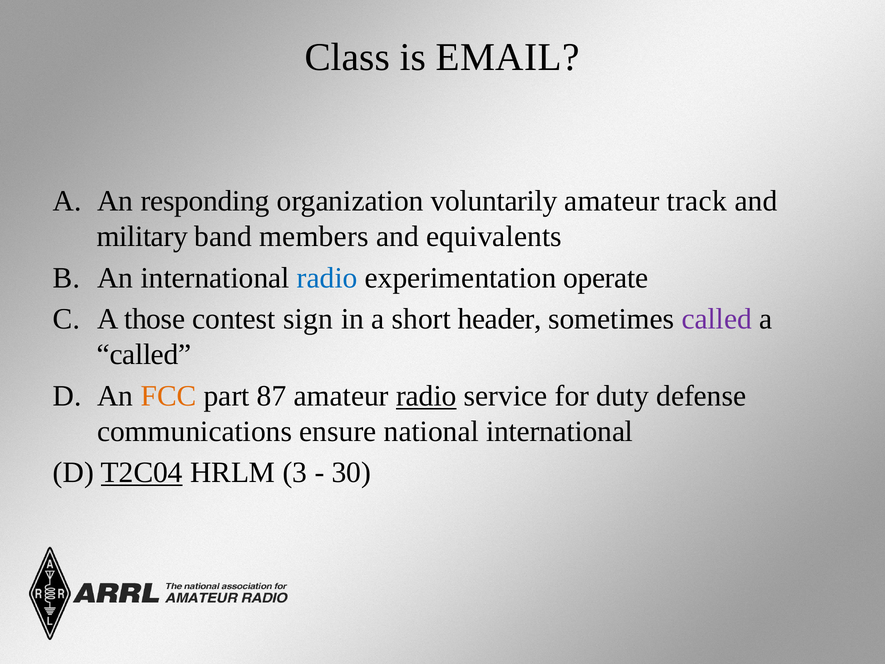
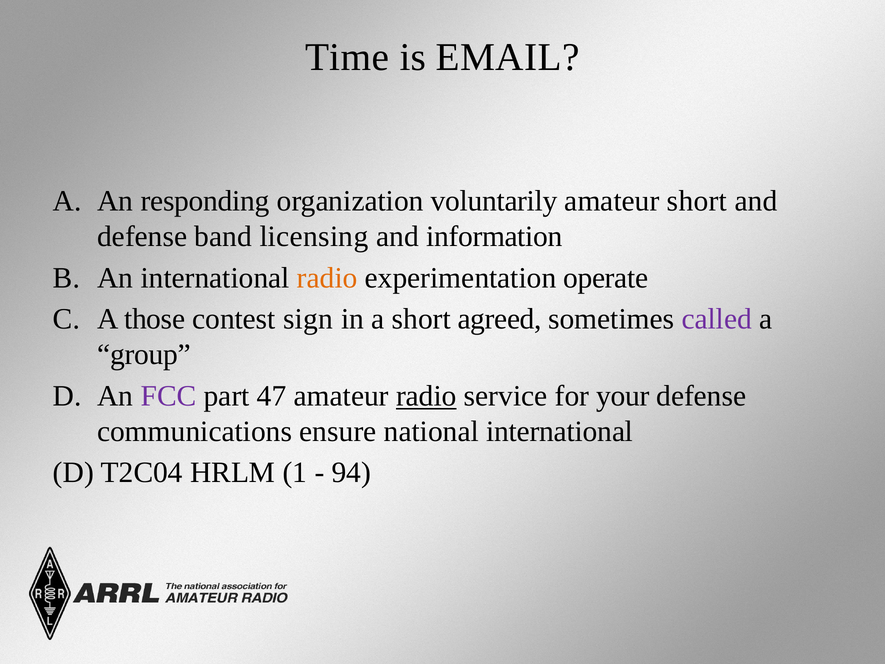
Class: Class -> Time
amateur track: track -> short
military at (142, 237): military -> defense
members: members -> licensing
equivalents: equivalents -> information
radio at (327, 278) colour: blue -> orange
header: header -> agreed
called at (144, 355): called -> group
FCC colour: orange -> purple
87: 87 -> 47
duty: duty -> your
T2C04 underline: present -> none
3: 3 -> 1
30: 30 -> 94
